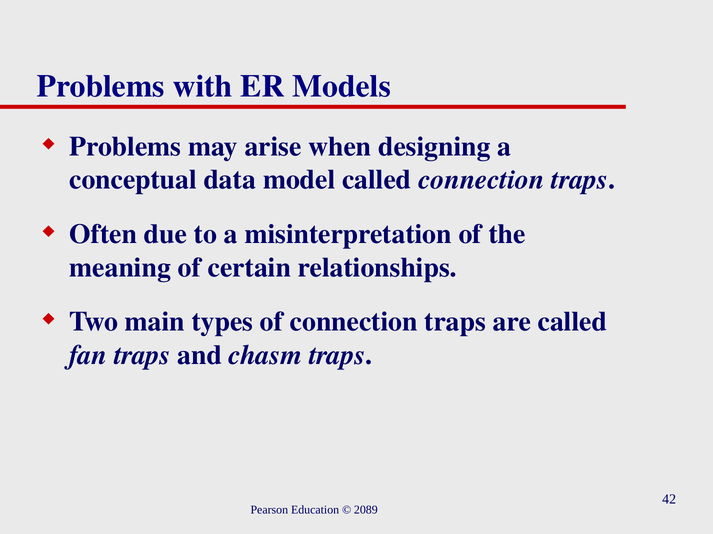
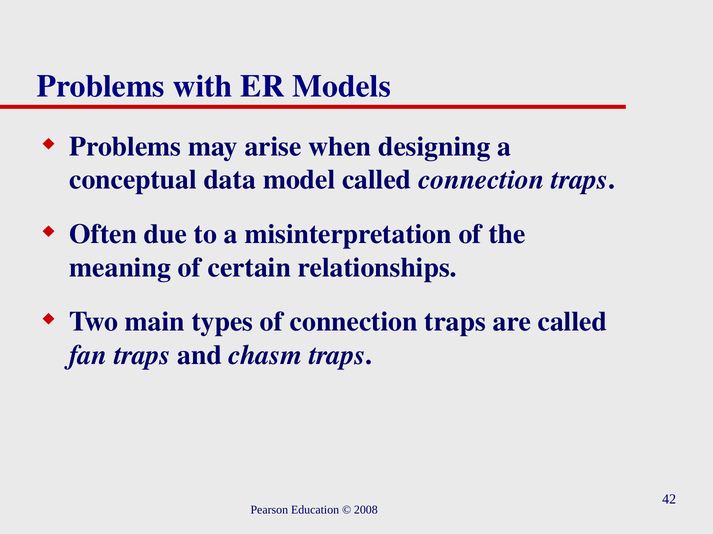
2089: 2089 -> 2008
